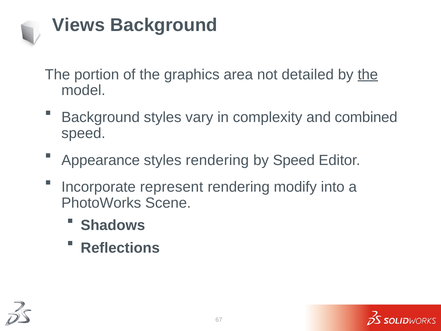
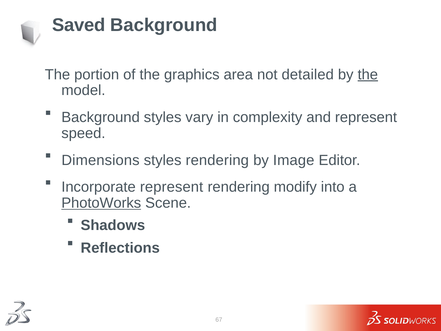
Views: Views -> Saved
and combined: combined -> represent
Appearance: Appearance -> Dimensions
by Speed: Speed -> Image
PhotoWorks underline: none -> present
